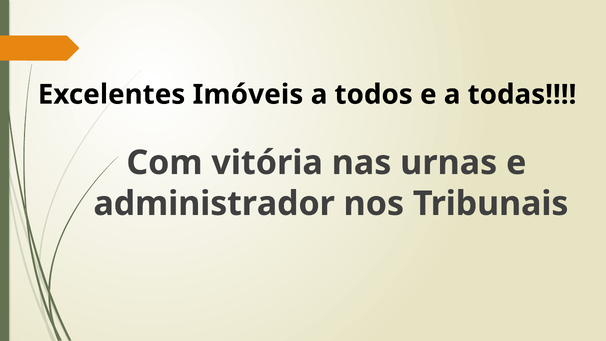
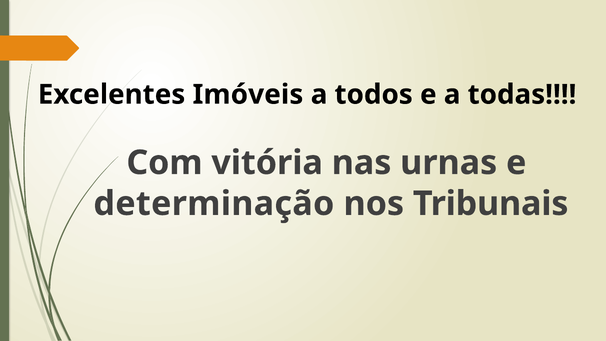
administrador: administrador -> determinação
